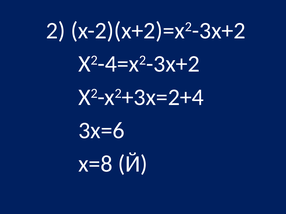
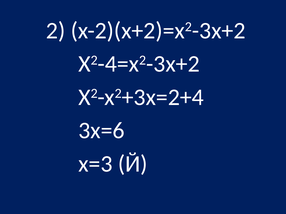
x=8: x=8 -> x=3
